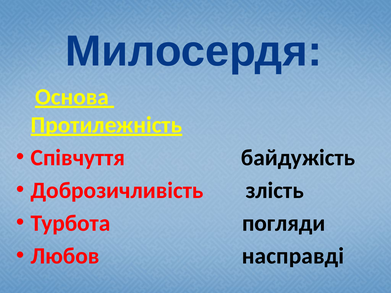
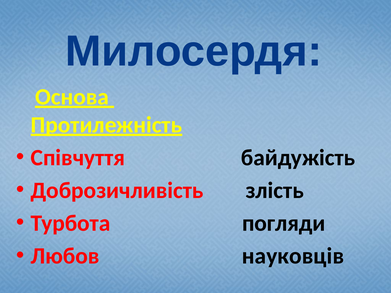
насправді: насправді -> науковців
